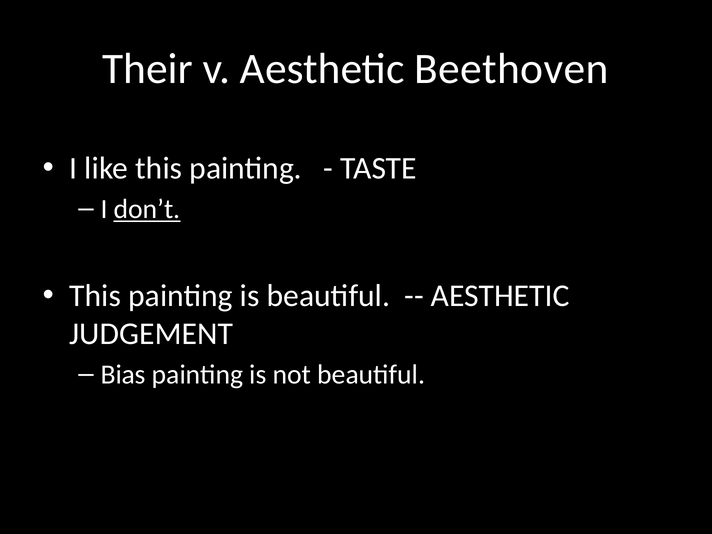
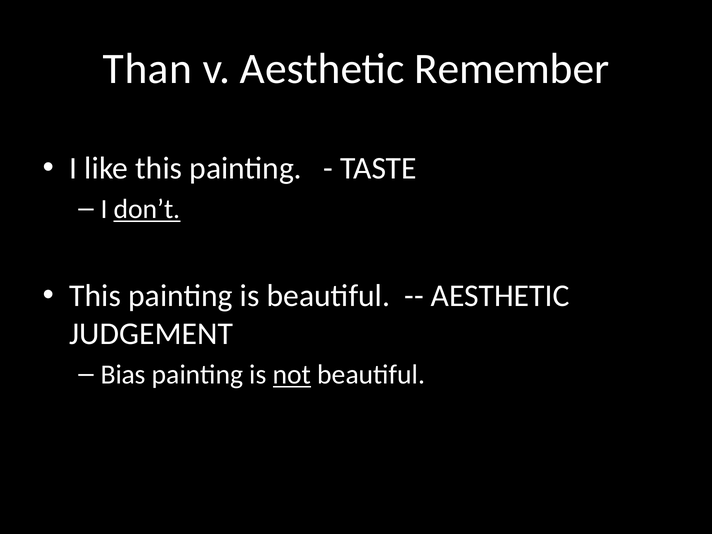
Their: Their -> Than
Beethoven: Beethoven -> Remember
not underline: none -> present
